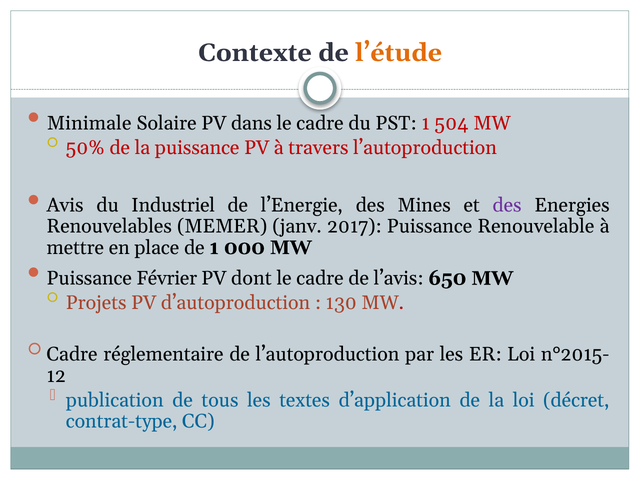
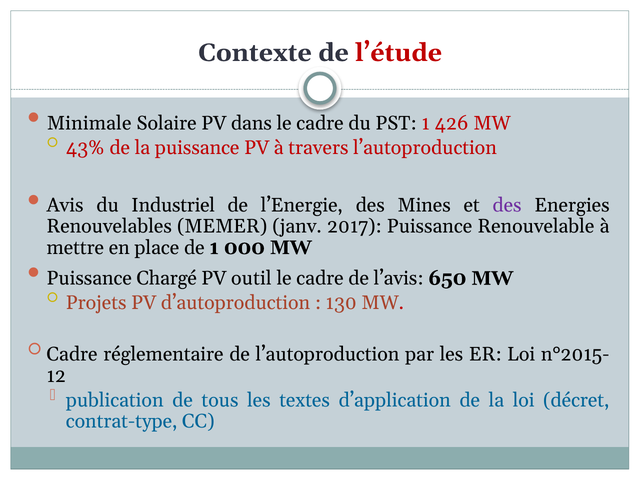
l’étude colour: orange -> red
504: 504 -> 426
50%: 50% -> 43%
Février: Février -> Chargé
dont: dont -> outil
